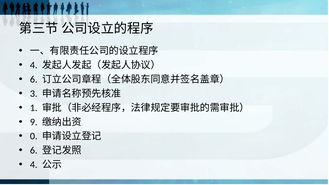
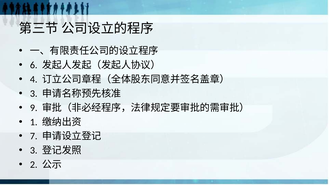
4 at (34, 65): 4 -> 6
6 at (34, 79): 6 -> 4
1: 1 -> 9
9: 9 -> 1
0: 0 -> 7
6 at (34, 150): 6 -> 3
4 at (34, 165): 4 -> 2
